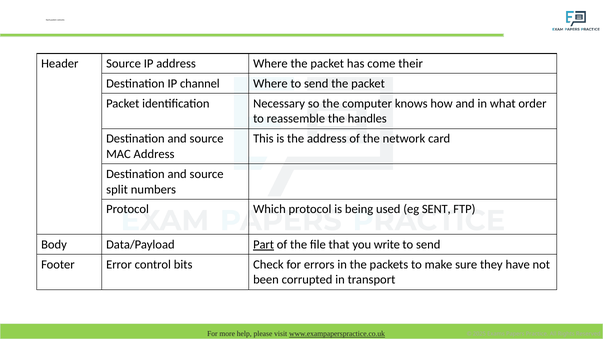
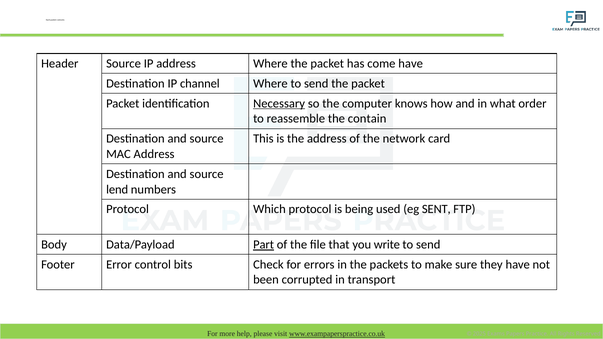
come their: their -> have
Necessary underline: none -> present
handles: handles -> contain
split: split -> lend
